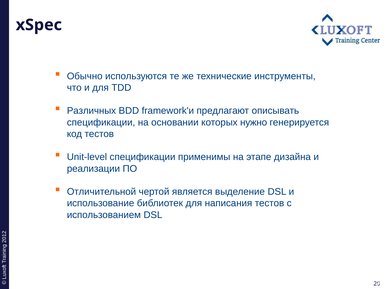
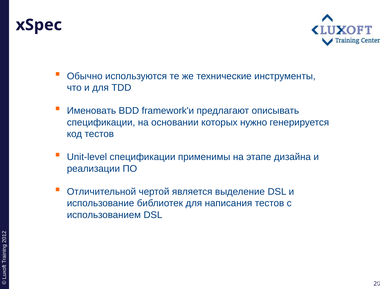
Различных: Различных -> Именовать
